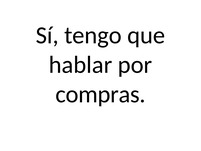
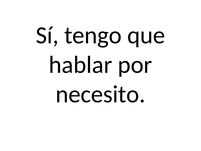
compras: compras -> necesito
